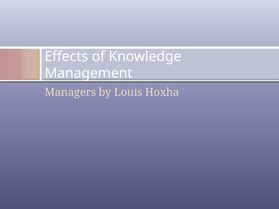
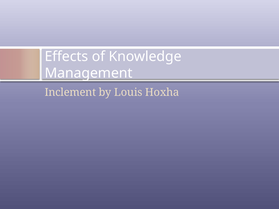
Managers: Managers -> Inclement
